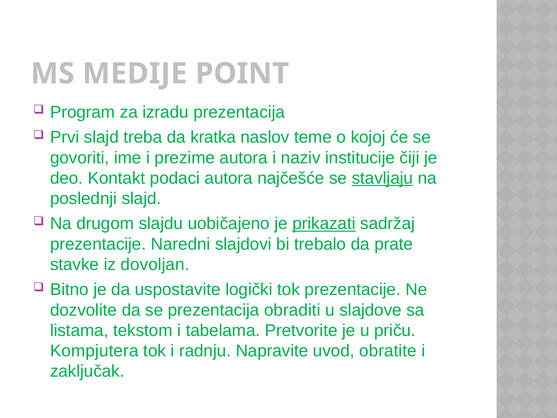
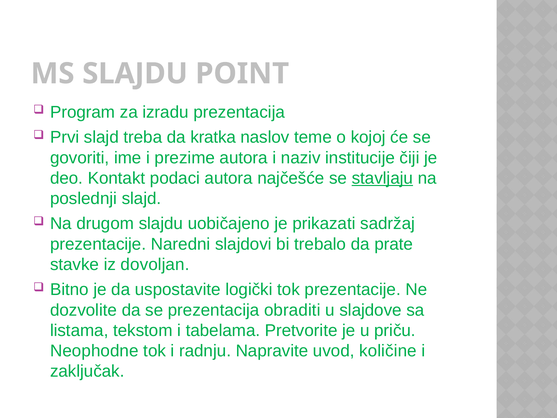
MS MEDIJE: MEDIJE -> SLAJDU
prikazati underline: present -> none
Kompjutera: Kompjutera -> Neophodne
obratite: obratite -> količine
